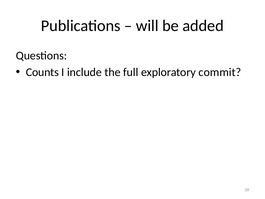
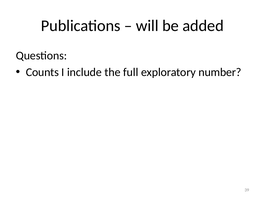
commit: commit -> number
